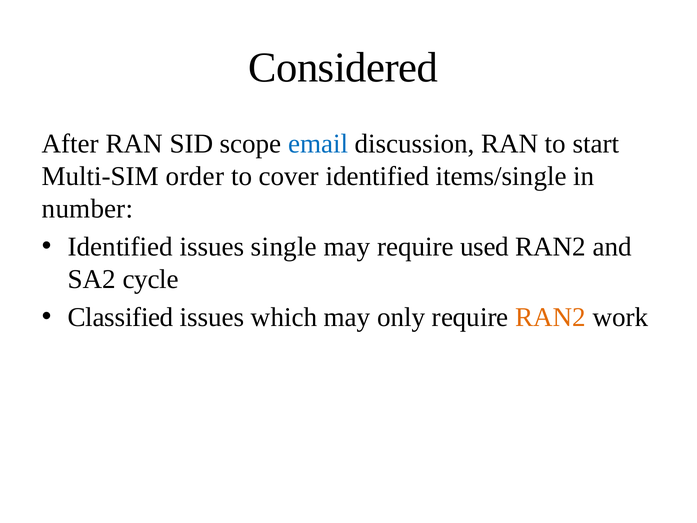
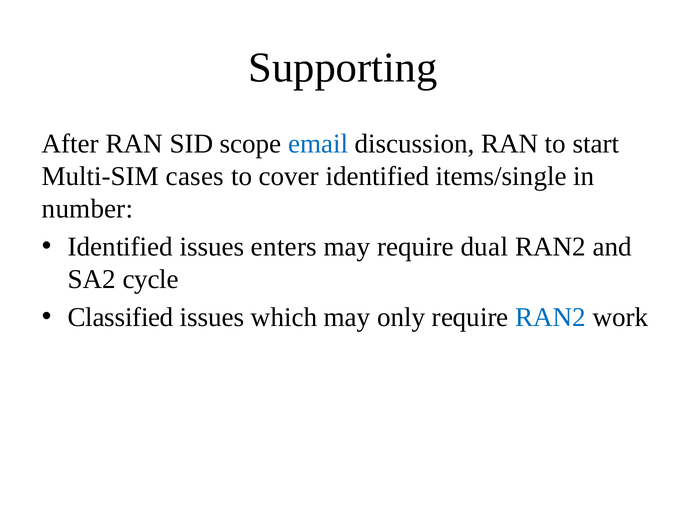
Considered: Considered -> Supporting
order: order -> cases
single: single -> enters
used: used -> dual
RAN2 at (551, 317) colour: orange -> blue
